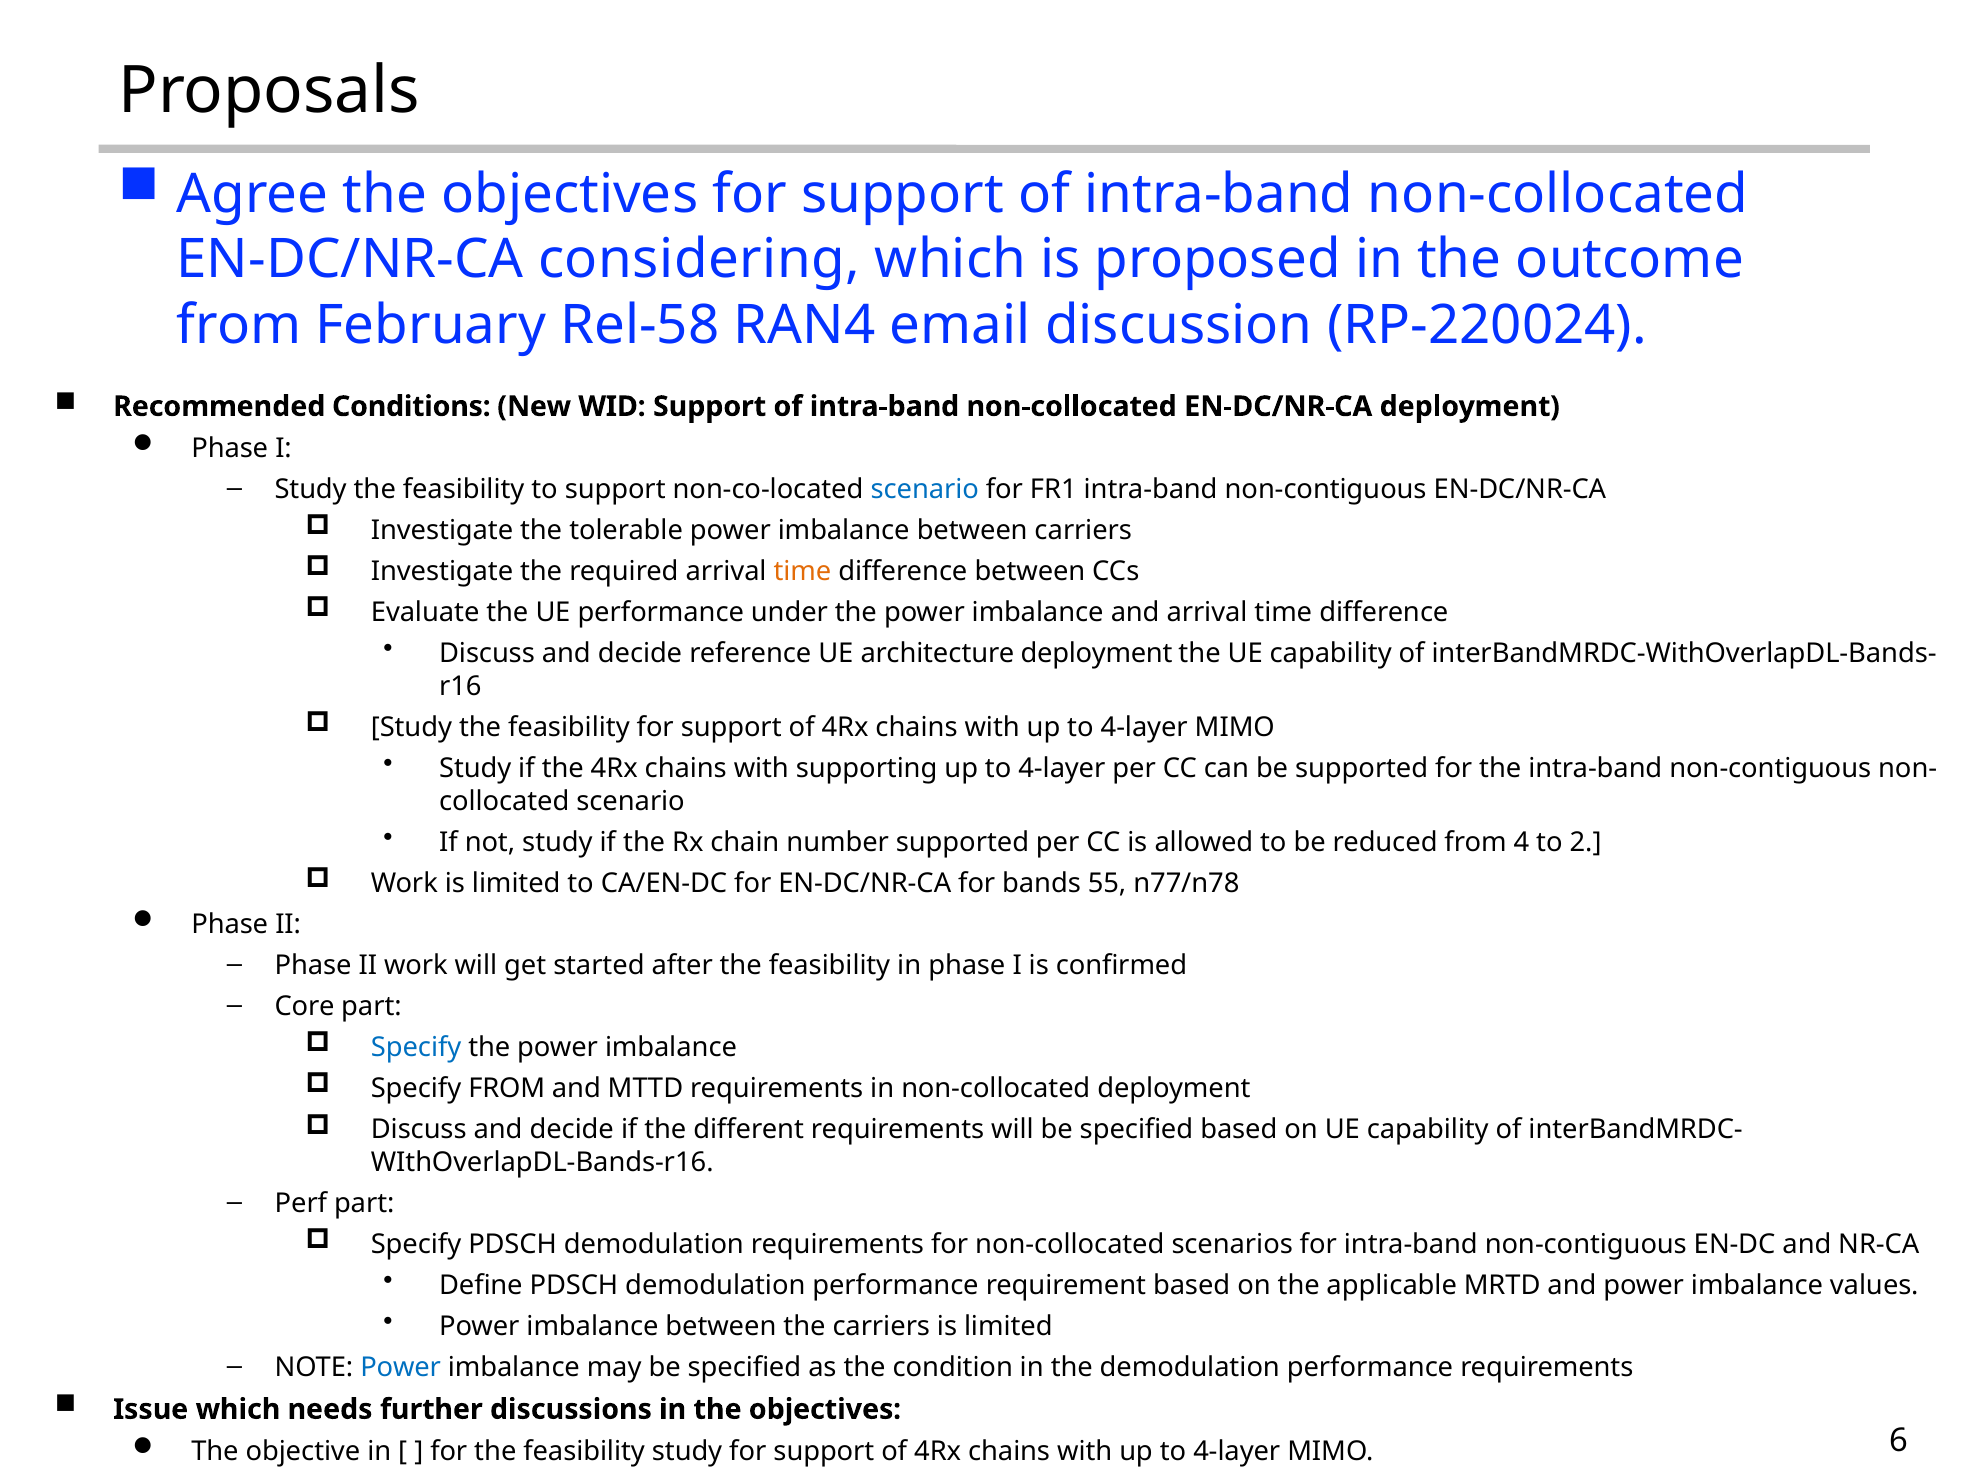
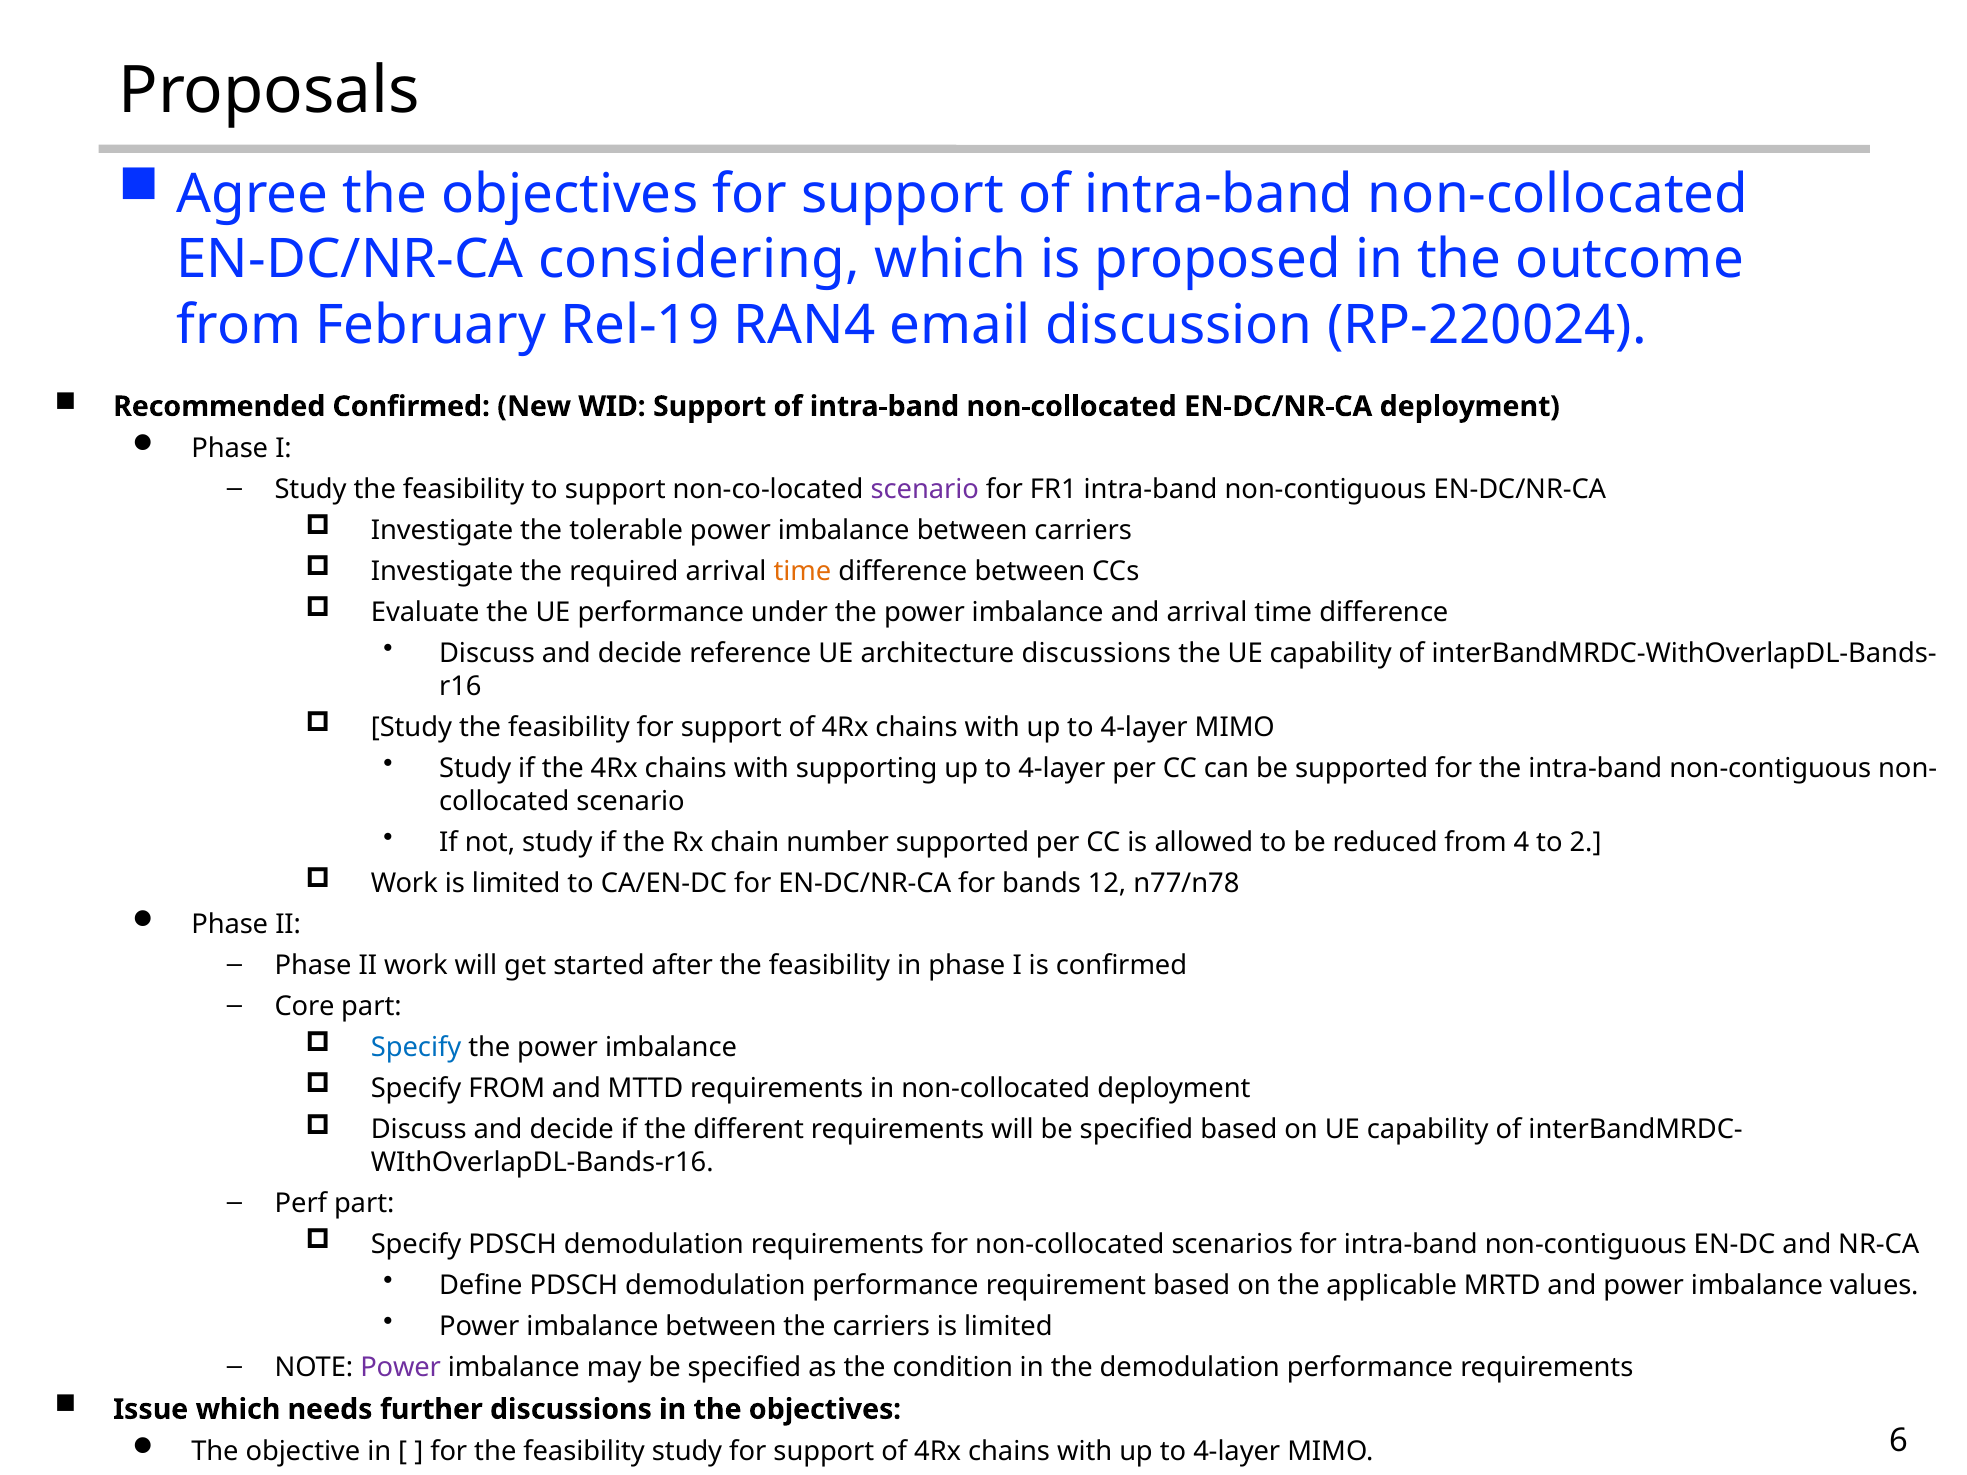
Rel-58: Rel-58 -> Rel-19
Recommended Conditions: Conditions -> Confirmed
scenario at (925, 489) colour: blue -> purple
architecture deployment: deployment -> discussions
55: 55 -> 12
Power at (401, 1368) colour: blue -> purple
